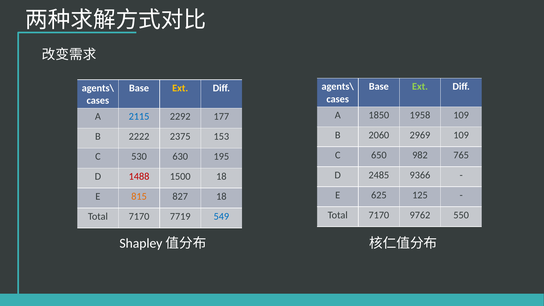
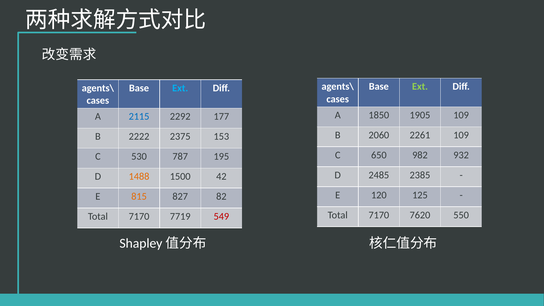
Ext at (180, 88) colour: yellow -> light blue
1958: 1958 -> 1905
2969: 2969 -> 2261
765: 765 -> 932
630: 630 -> 787
9366: 9366 -> 2385
1488 colour: red -> orange
1500 18: 18 -> 42
625: 625 -> 120
827 18: 18 -> 82
9762: 9762 -> 7620
549 colour: blue -> red
